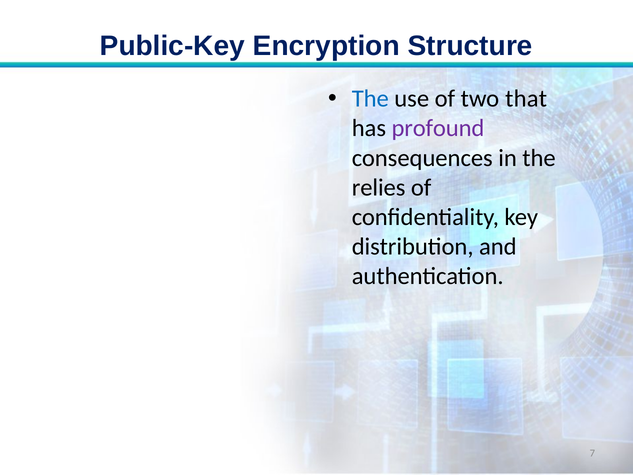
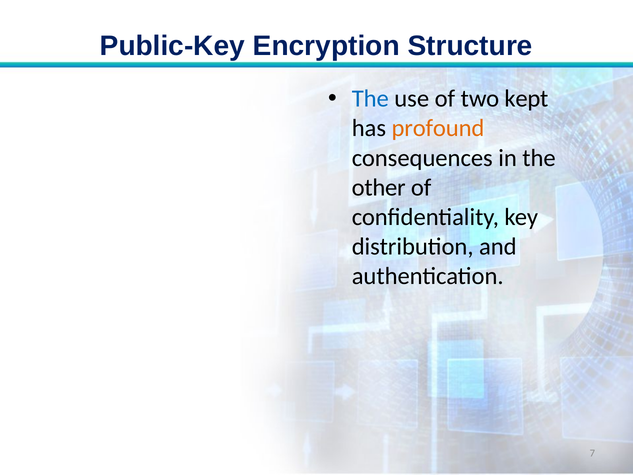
that: that -> kept
profound colour: purple -> orange
relies: relies -> other
